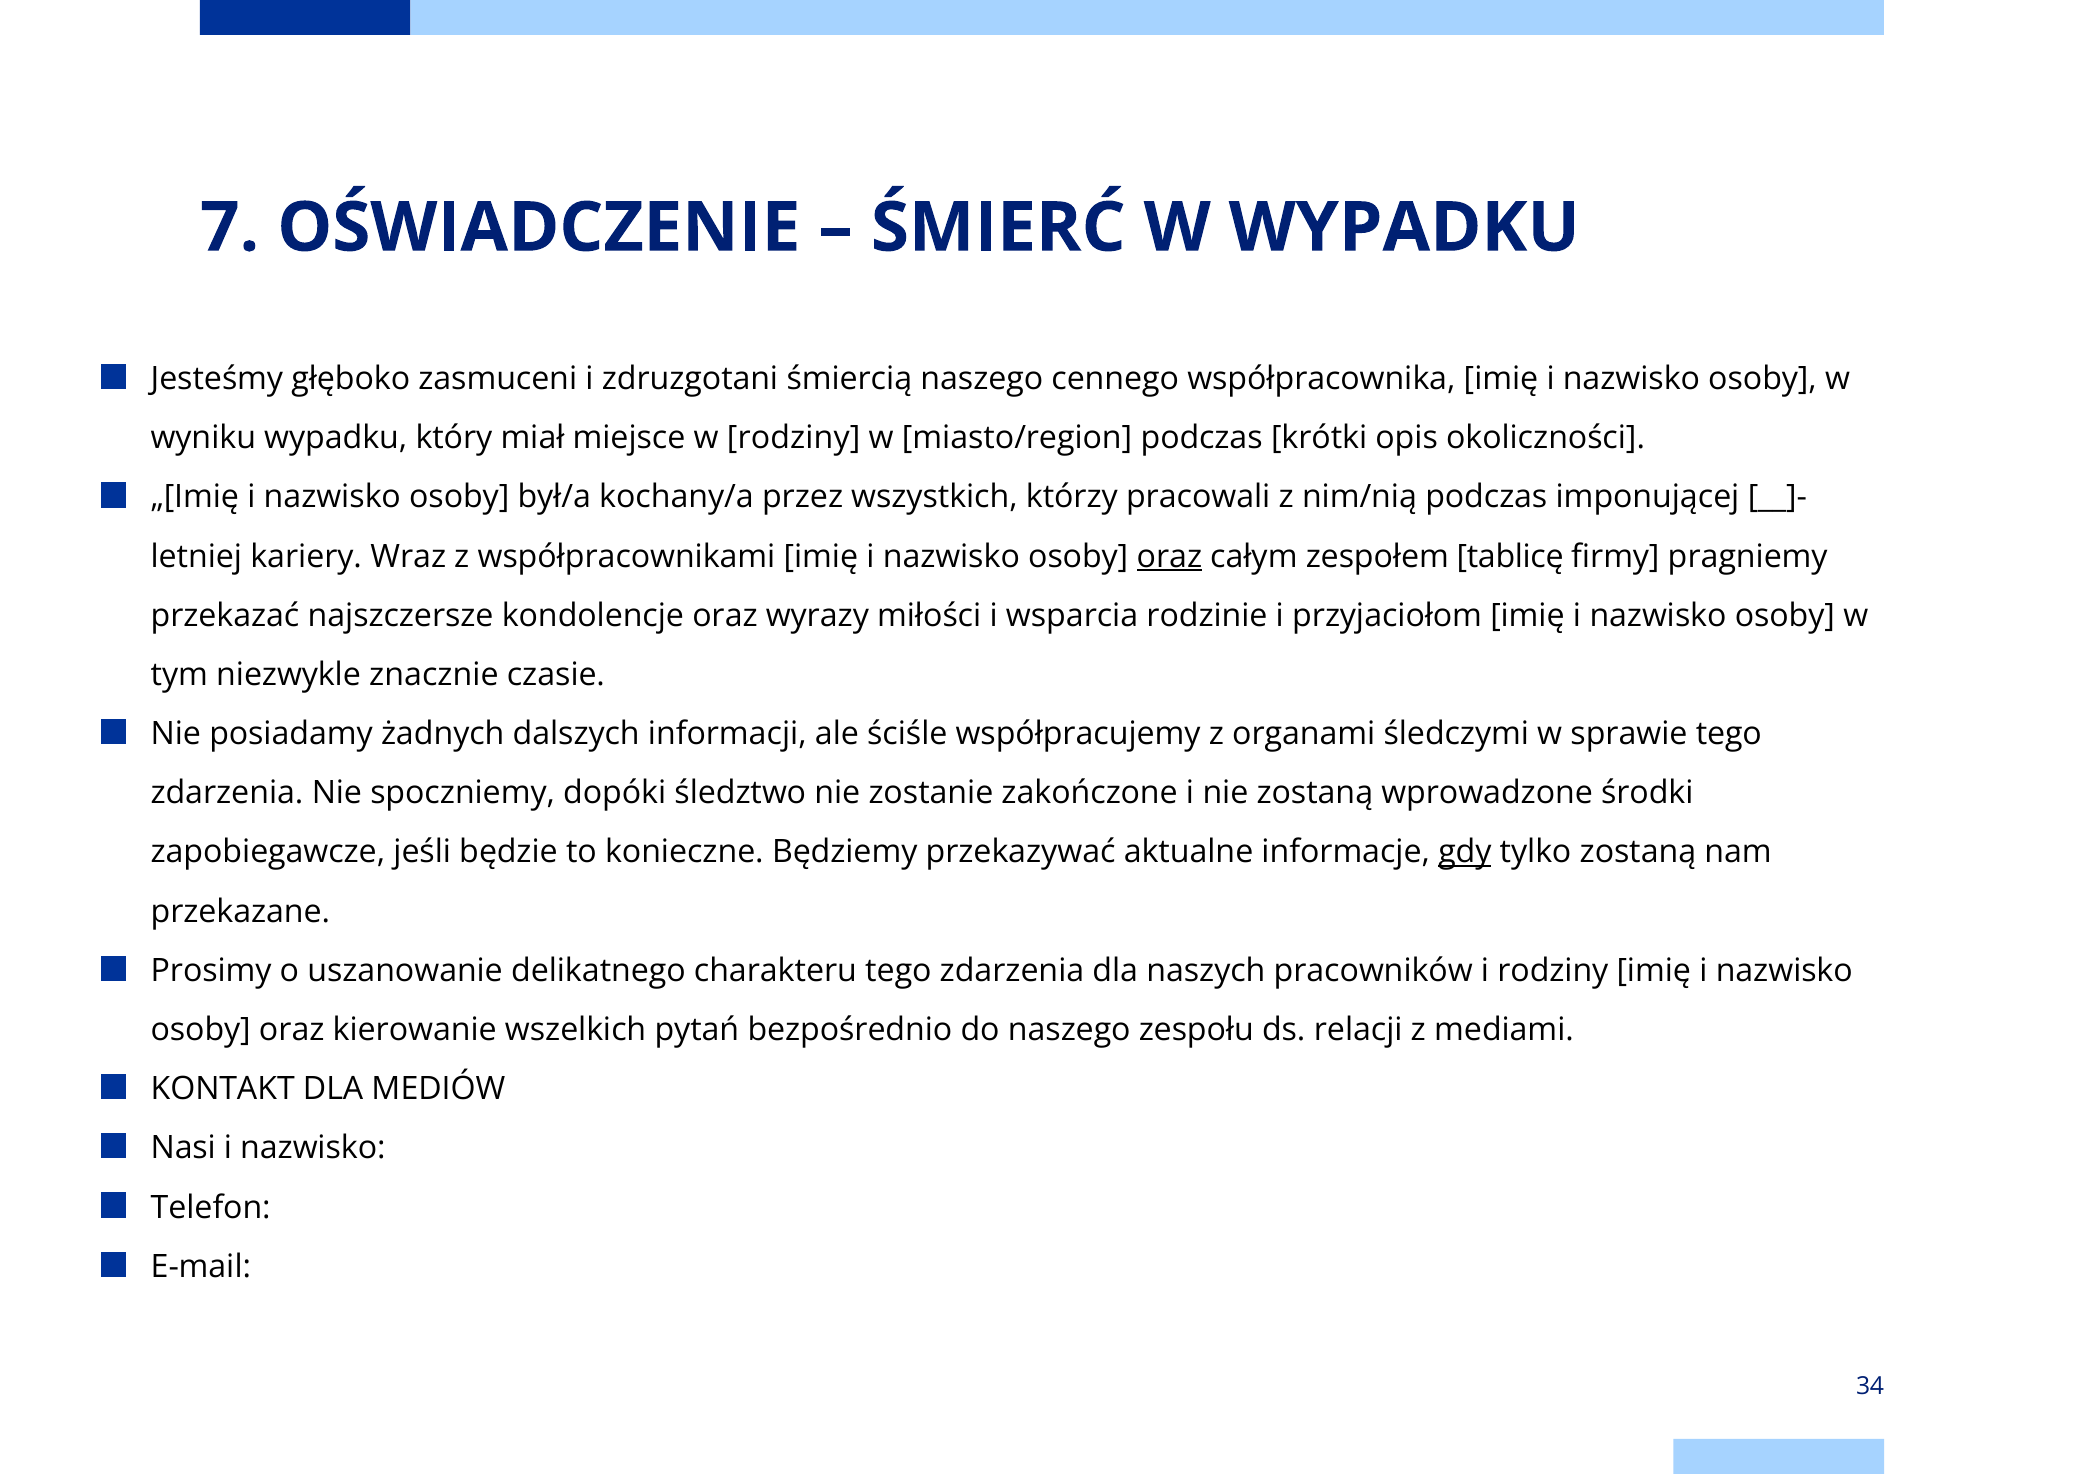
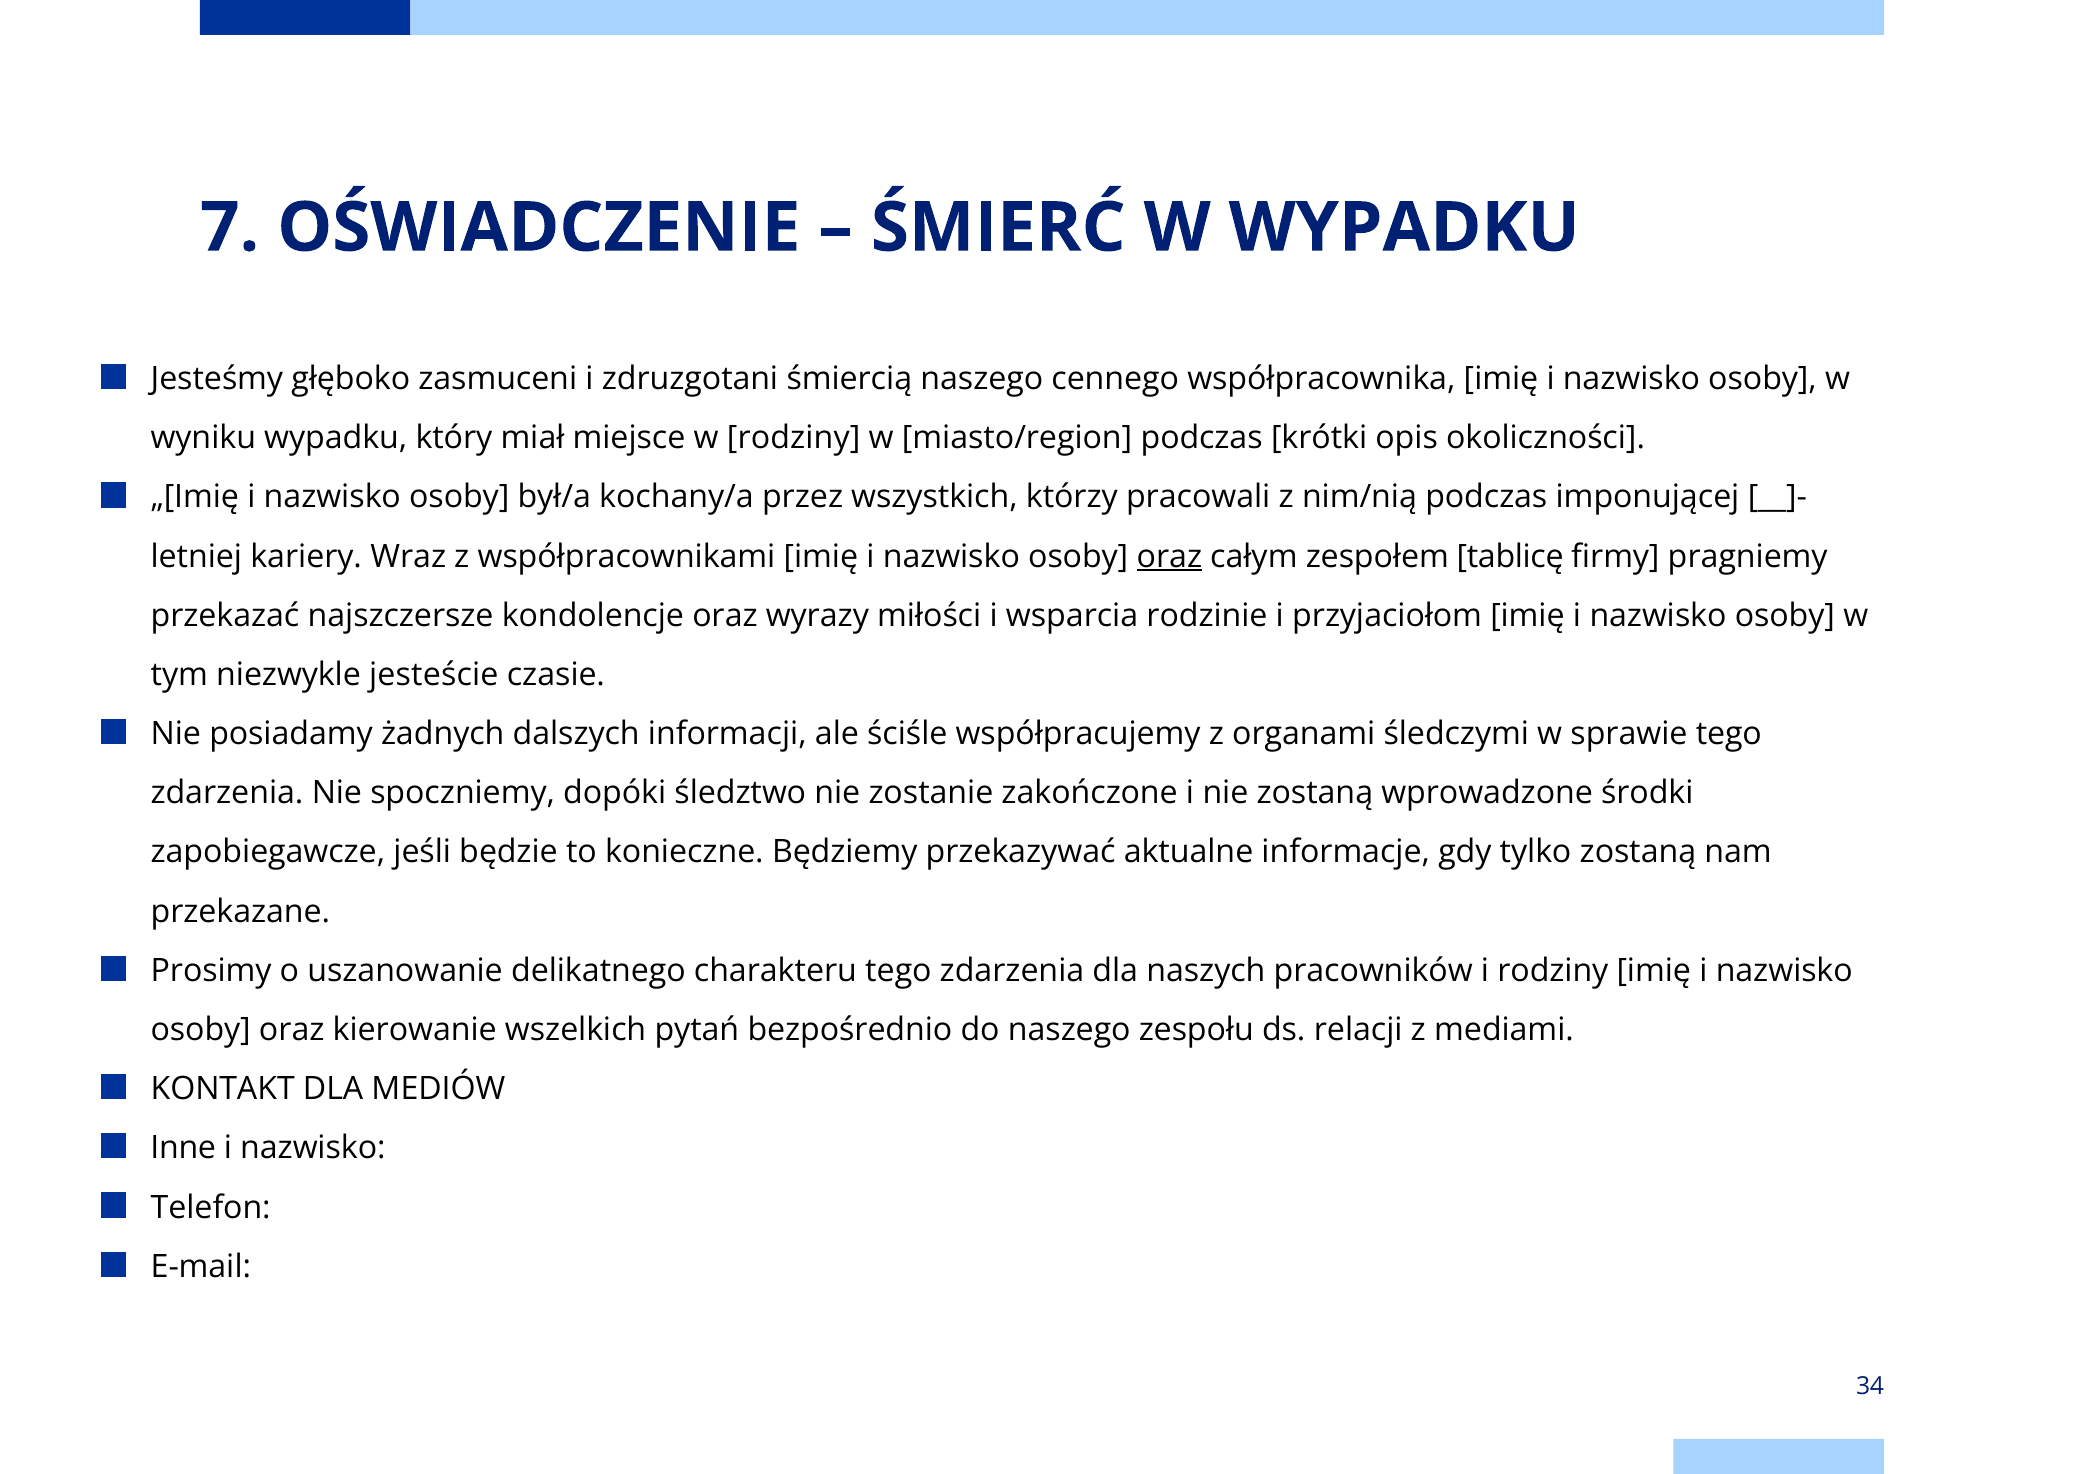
znacznie: znacznie -> jesteście
gdy underline: present -> none
Nasi: Nasi -> Inne
